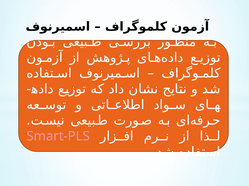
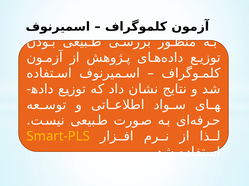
Smart-PLS colour: pink -> yellow
